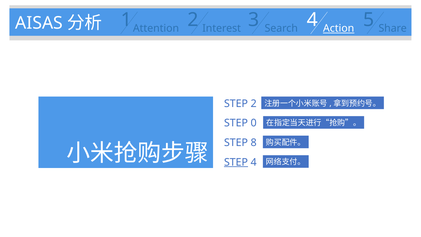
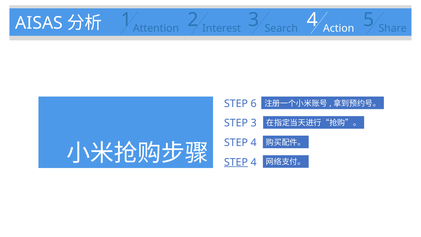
Action underline: present -> none
STEP 2: 2 -> 6
STEP 0: 0 -> 3
8 at (254, 143): 8 -> 4
